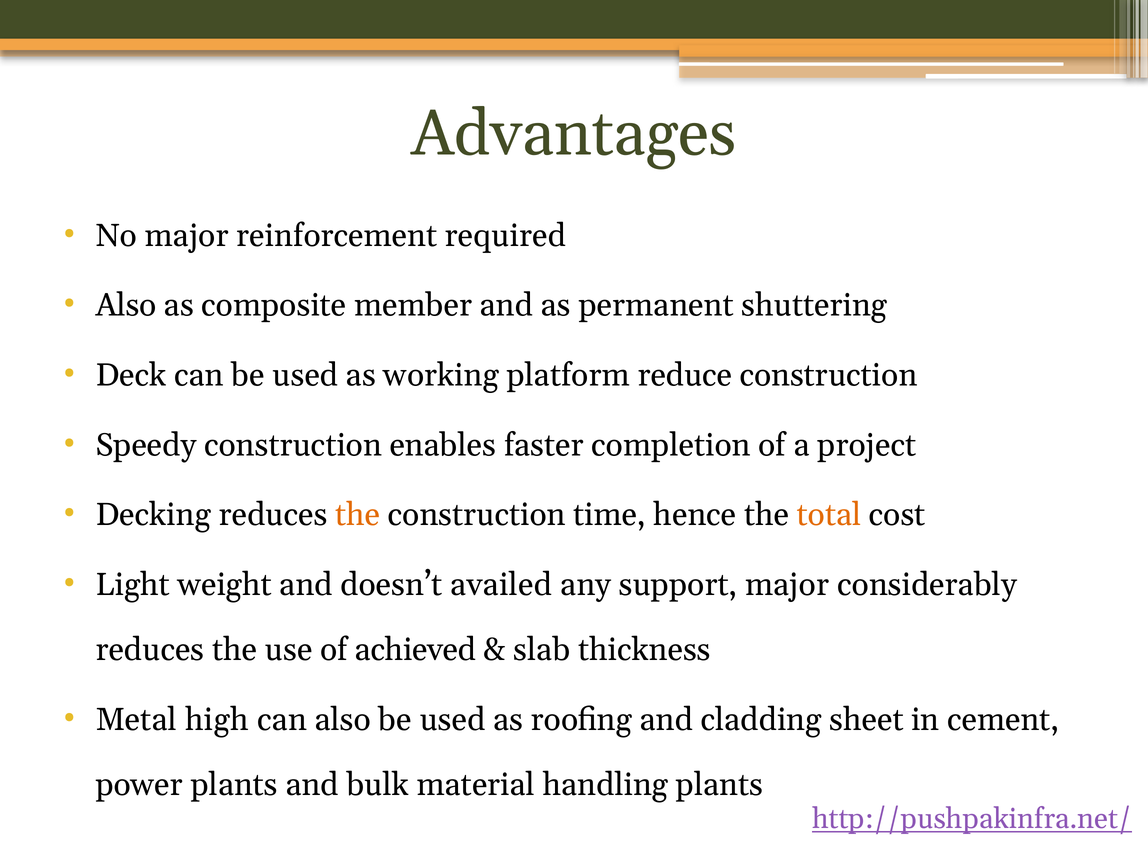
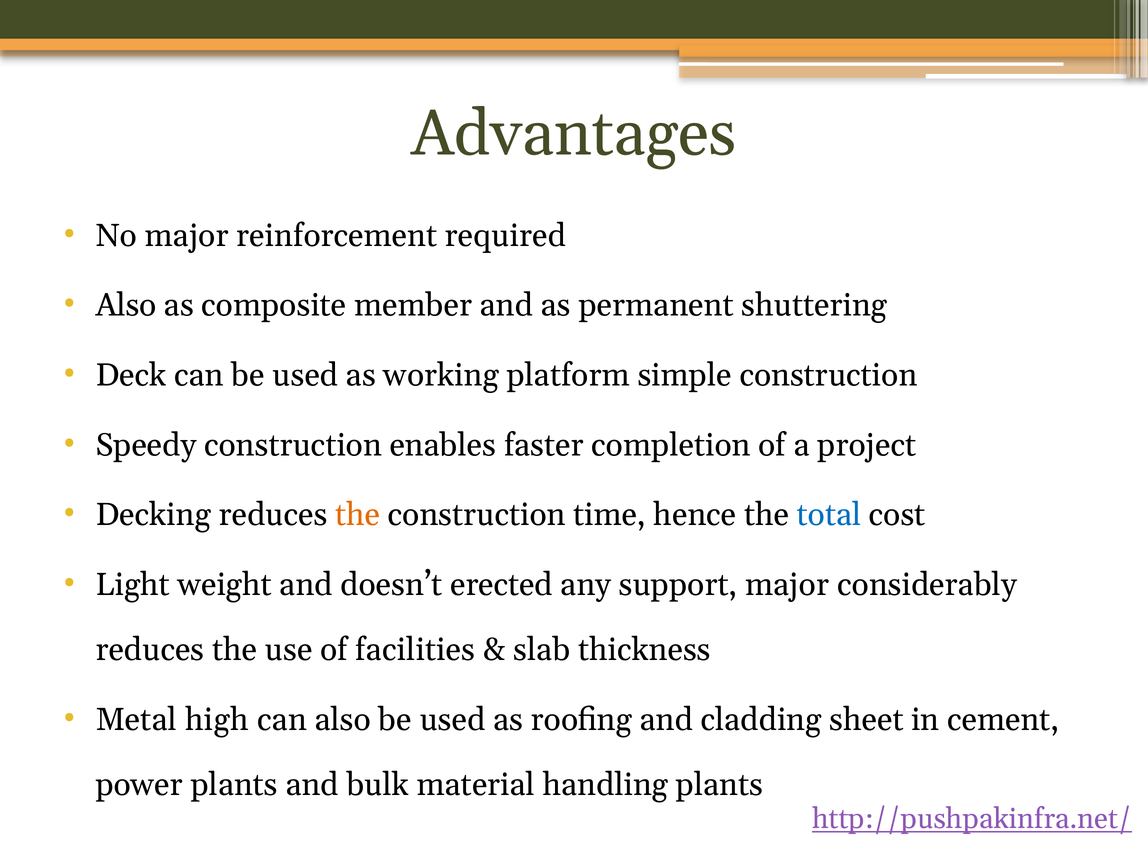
reduce: reduce -> simple
total colour: orange -> blue
availed: availed -> erected
achieved: achieved -> facilities
